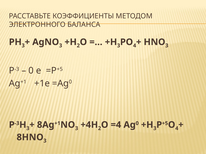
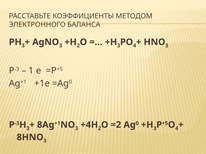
0 at (31, 71): 0 -> 1
=4: =4 -> =2
